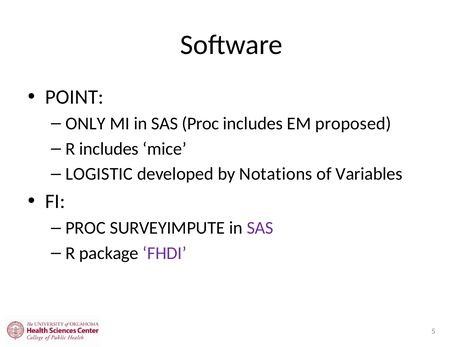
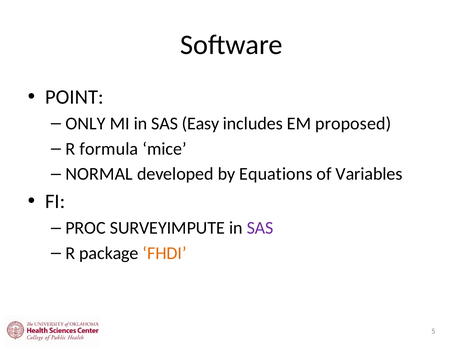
SAS Proc: Proc -> Easy
R includes: includes -> formula
LOGISTIC: LOGISTIC -> NORMAL
Notations: Notations -> Equations
FHDI colour: purple -> orange
